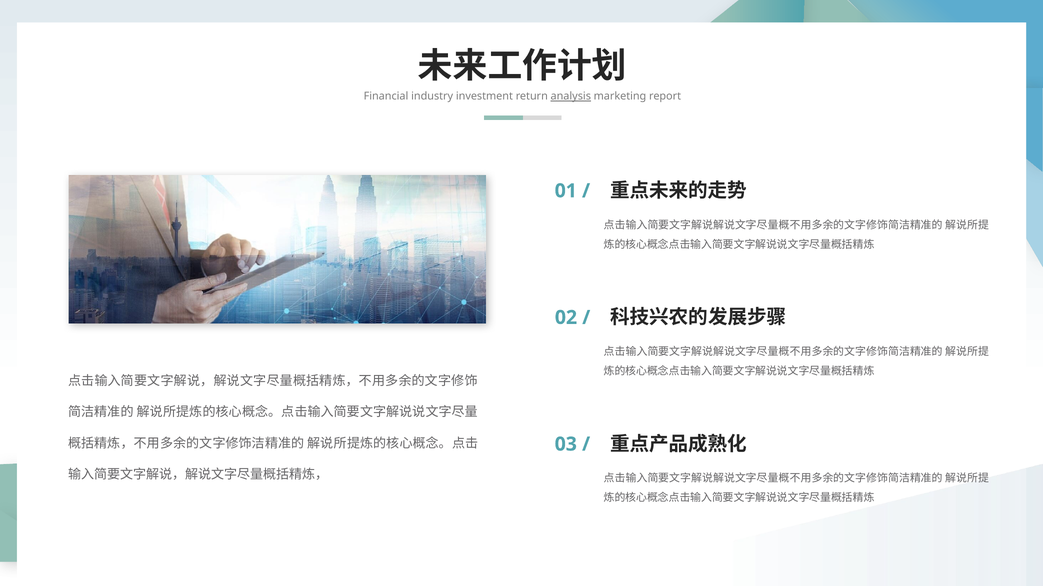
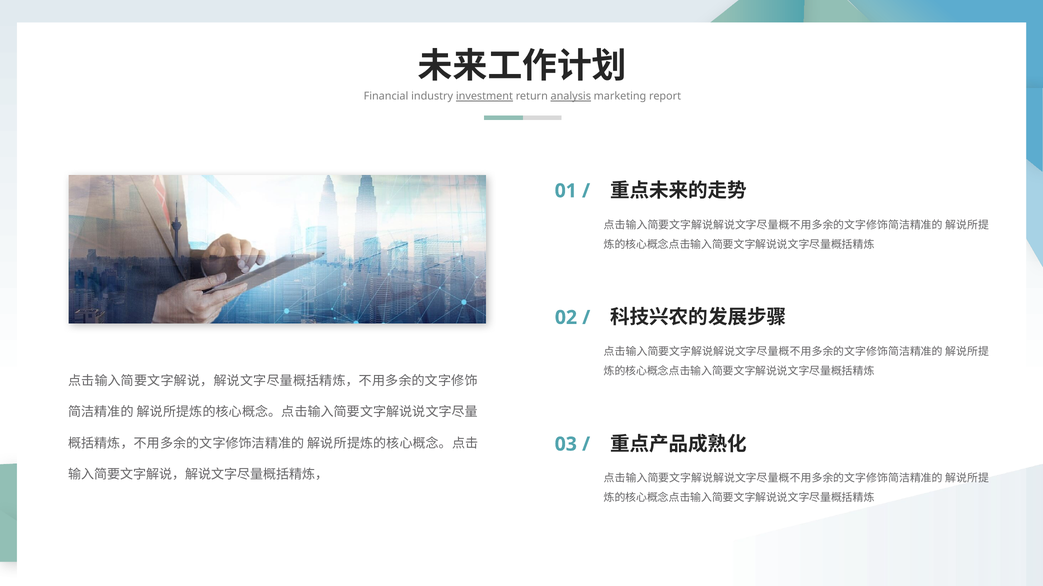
investment underline: none -> present
